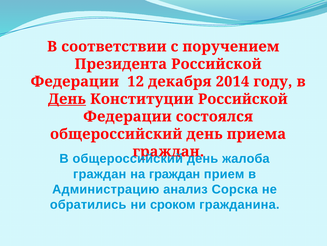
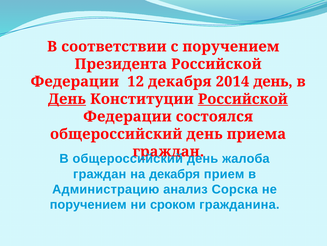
2014 году: году -> день
Российской at (243, 99) underline: none -> present
на граждан: граждан -> декабря
обратились at (88, 204): обратились -> поручением
